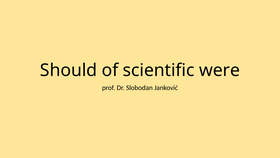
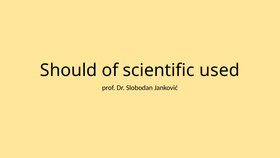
were: were -> used
